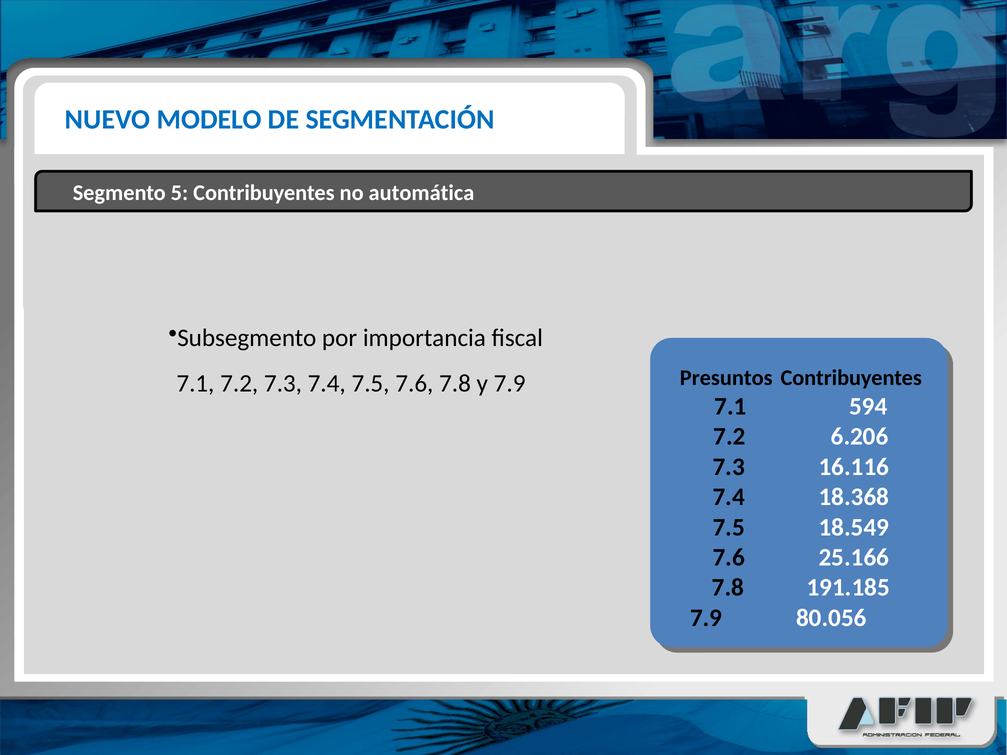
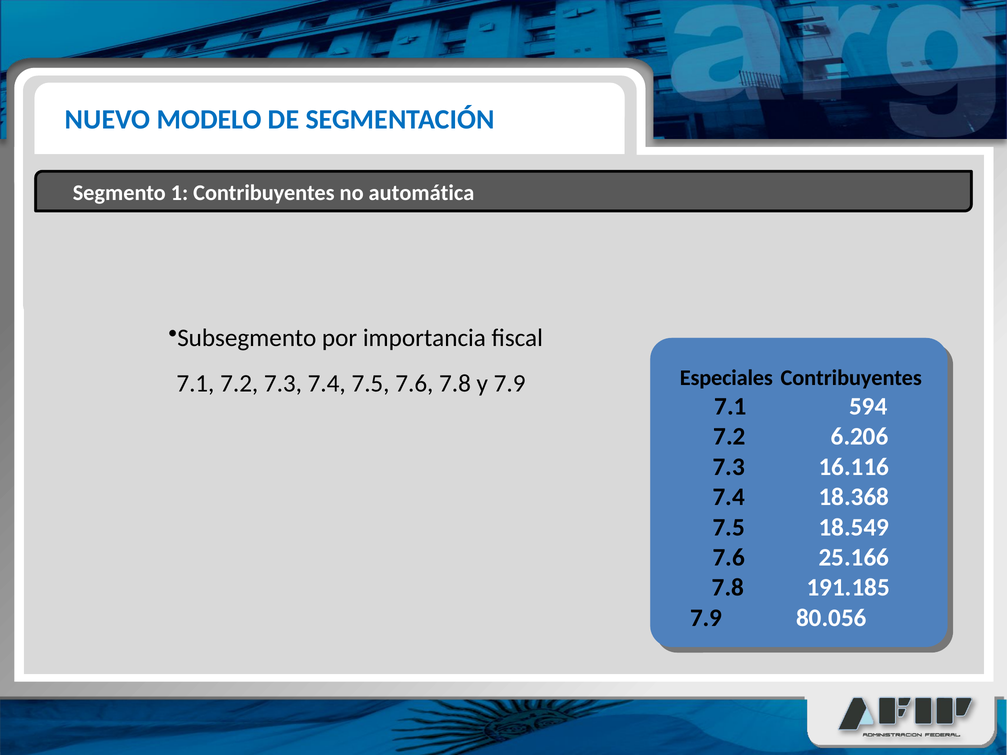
5: 5 -> 1
Presuntos: Presuntos -> Especiales
